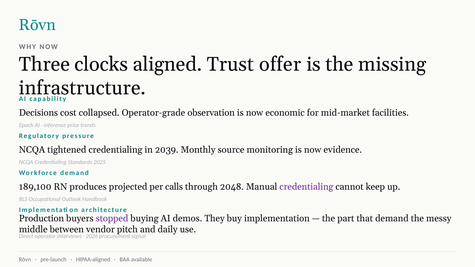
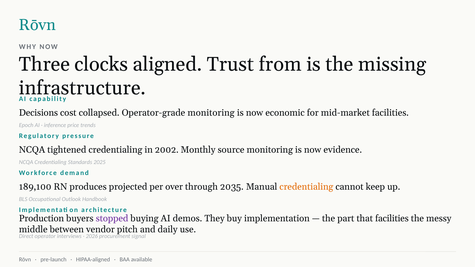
offer: offer -> from
Operator-grade observation: observation -> monitoring
2039: 2039 -> 2002
calls: calls -> over
2048: 2048 -> 2035
credentialing at (306, 187) colour: purple -> orange
that demand: demand -> facilities
